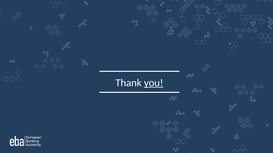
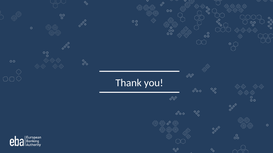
you underline: present -> none
